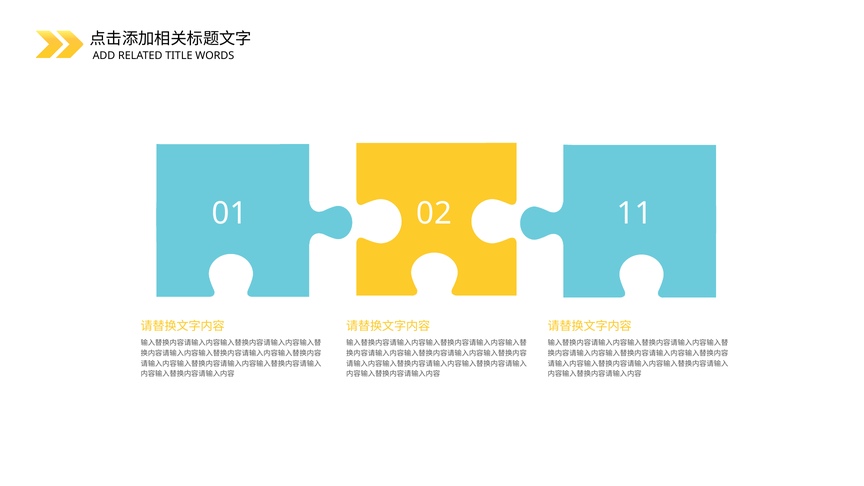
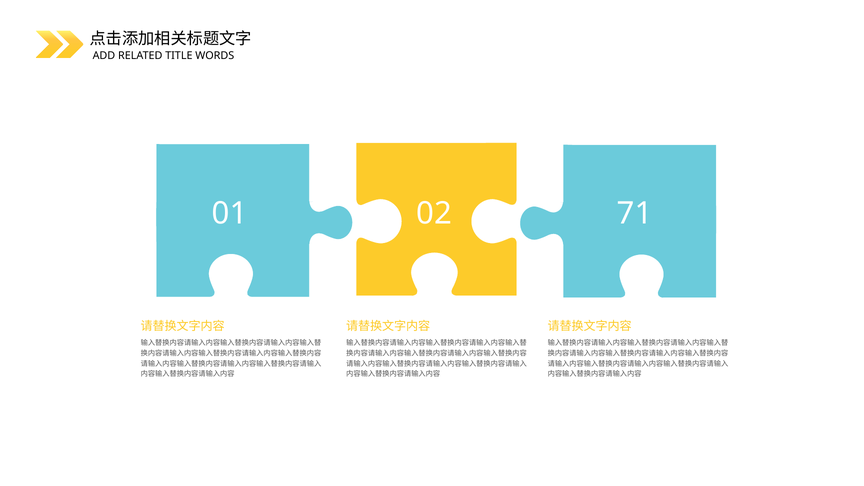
11: 11 -> 71
